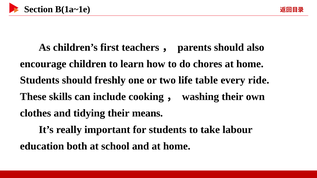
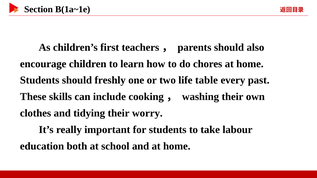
ride: ride -> past
means: means -> worry
